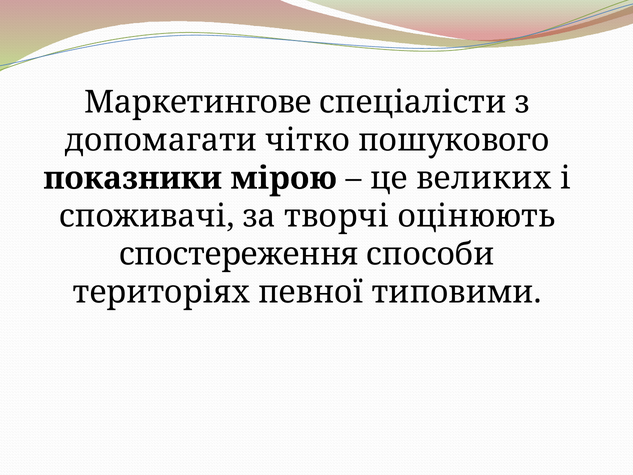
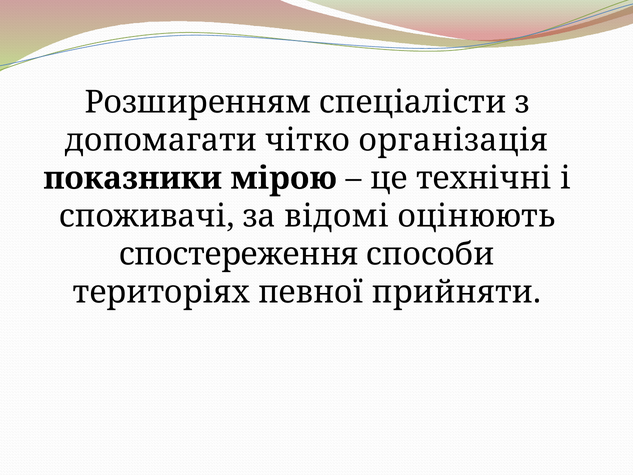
Маркетингове: Маркетингове -> Розширенням
пошукового: пошукового -> організація
великих: великих -> технічні
творчі: творчі -> відомі
типовими: типовими -> прийняти
